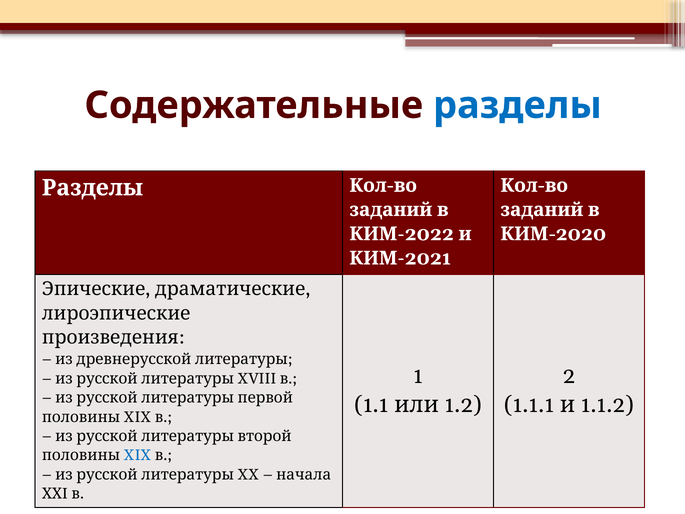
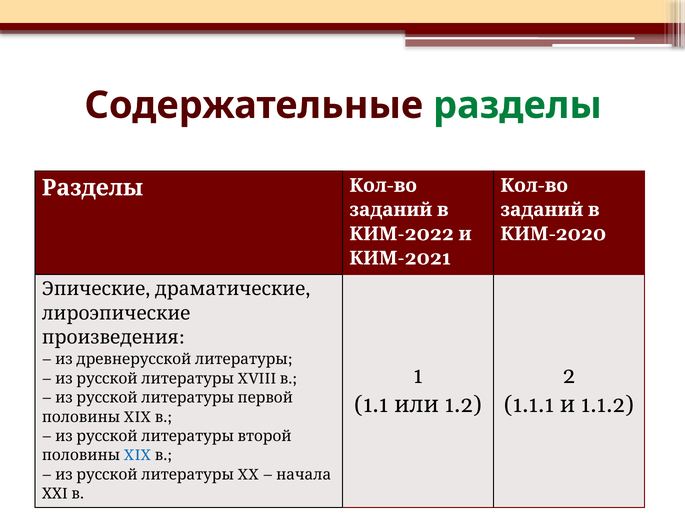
разделы at (517, 105) colour: blue -> green
